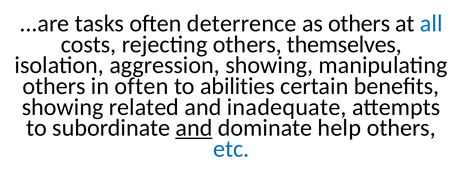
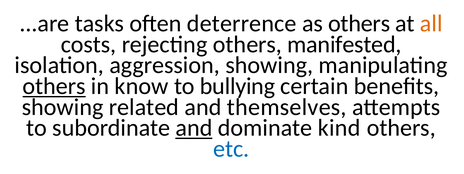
all colour: blue -> orange
themselves: themselves -> manifested
others at (54, 86) underline: none -> present
in often: often -> know
abilities: abilities -> bullying
inadequate: inadequate -> themselves
help: help -> kind
